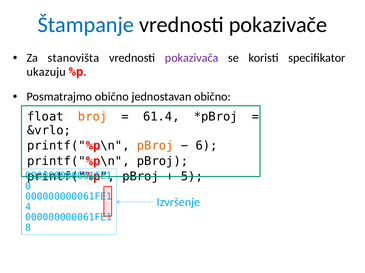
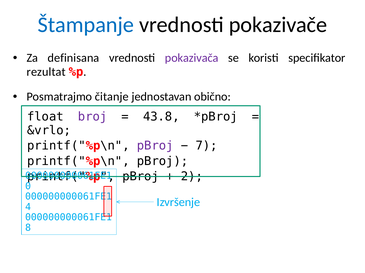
stanovišta: stanovišta -> definisana
ukazuju: ukazuju -> rezultat
Posmatrajmo obično: obično -> čitanje
broj colour: orange -> purple
61.4: 61.4 -> 43.8
pBroj at (155, 146) colour: orange -> purple
6: 6 -> 7
5: 5 -> 2
